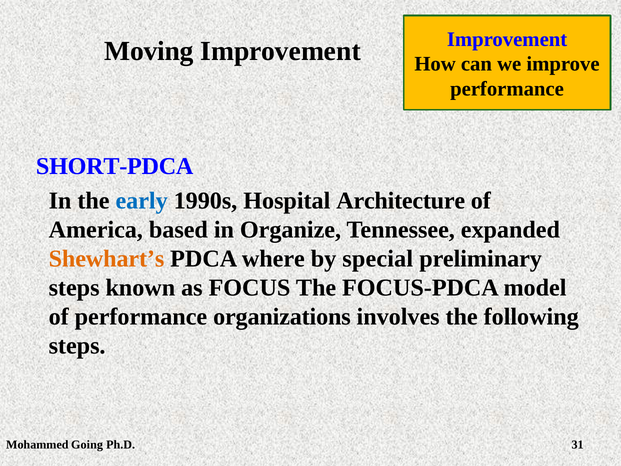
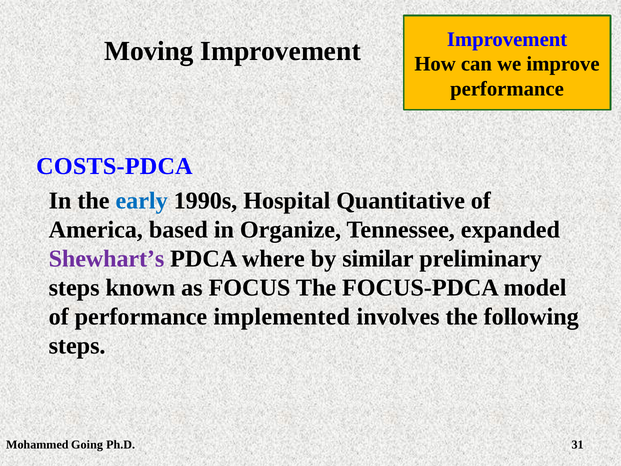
SHORT-PDCA: SHORT-PDCA -> COSTS-PDCA
Architecture: Architecture -> Quantitative
Shewhart’s colour: orange -> purple
special: special -> similar
organizations: organizations -> implemented
